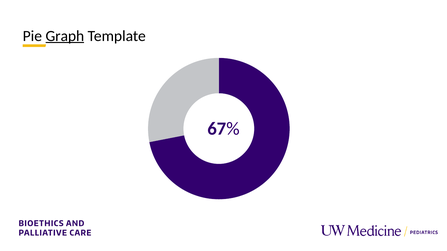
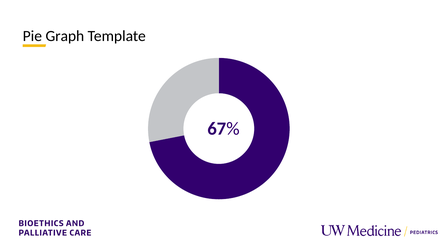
Graph underline: present -> none
